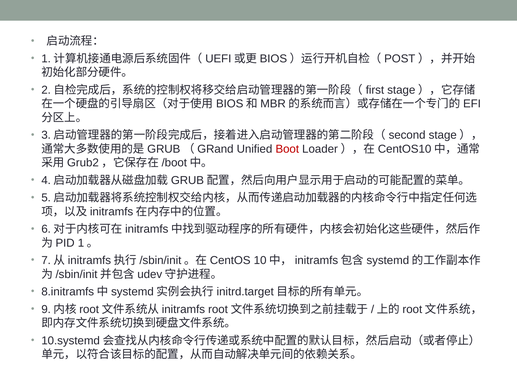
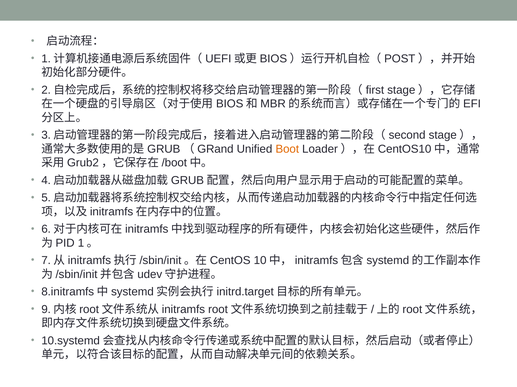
Boot colour: red -> orange
